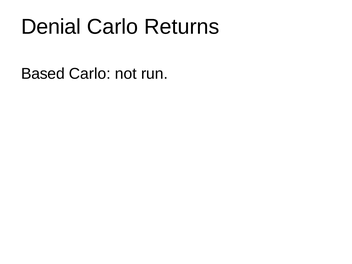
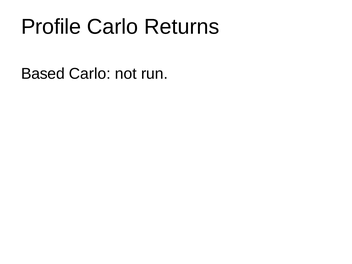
Denial: Denial -> Profile
